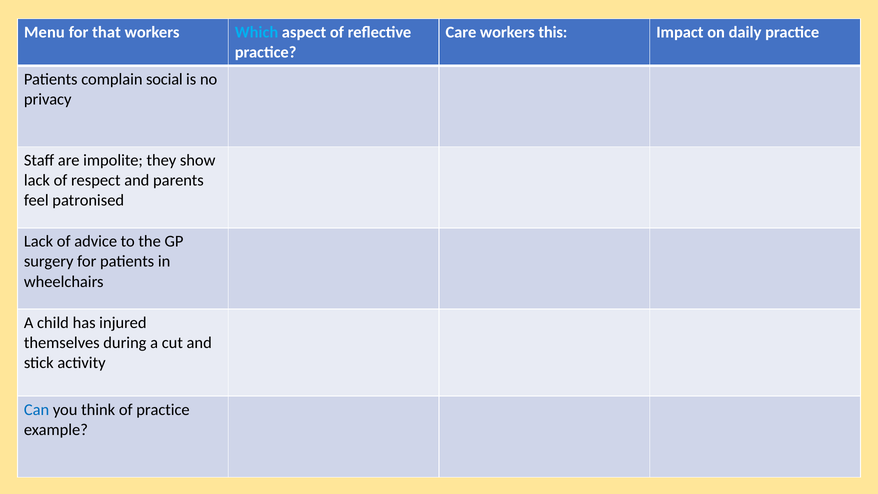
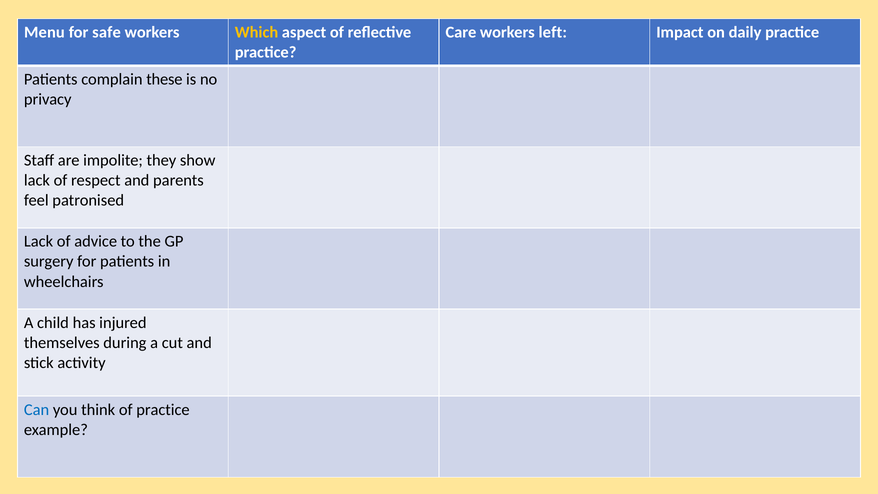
that: that -> safe
Which colour: light blue -> yellow
this: this -> left
social: social -> these
